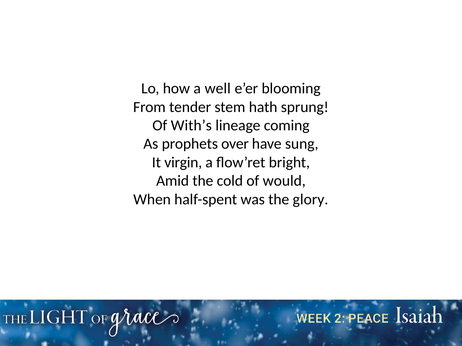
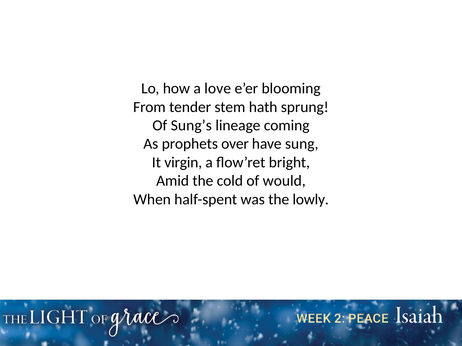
well: well -> love
With’s: With’s -> Sung’s
glory: glory -> lowly
